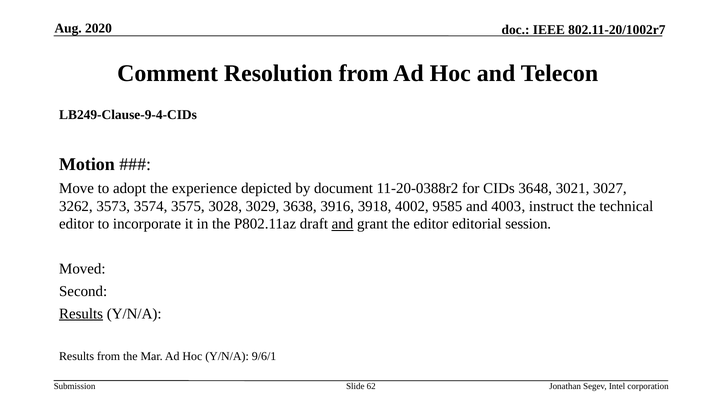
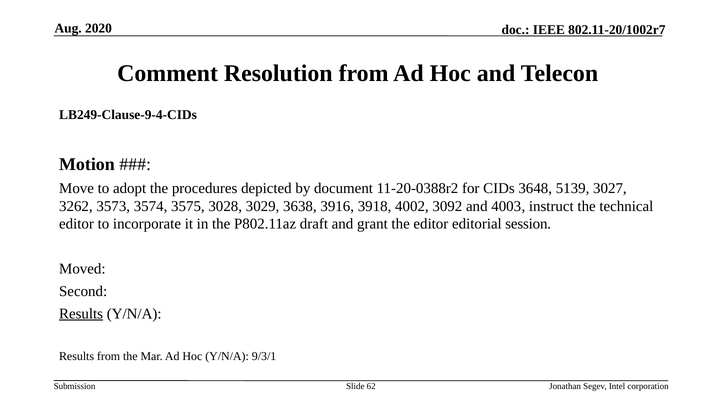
experience: experience -> procedures
3021: 3021 -> 5139
9585: 9585 -> 3092
and at (343, 224) underline: present -> none
9/6/1: 9/6/1 -> 9/3/1
